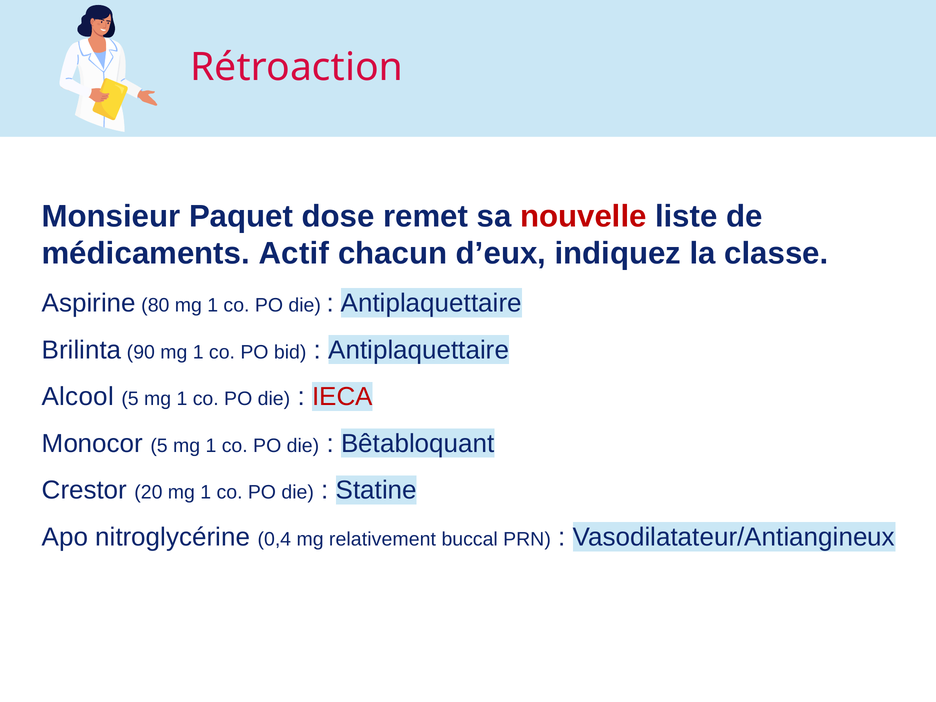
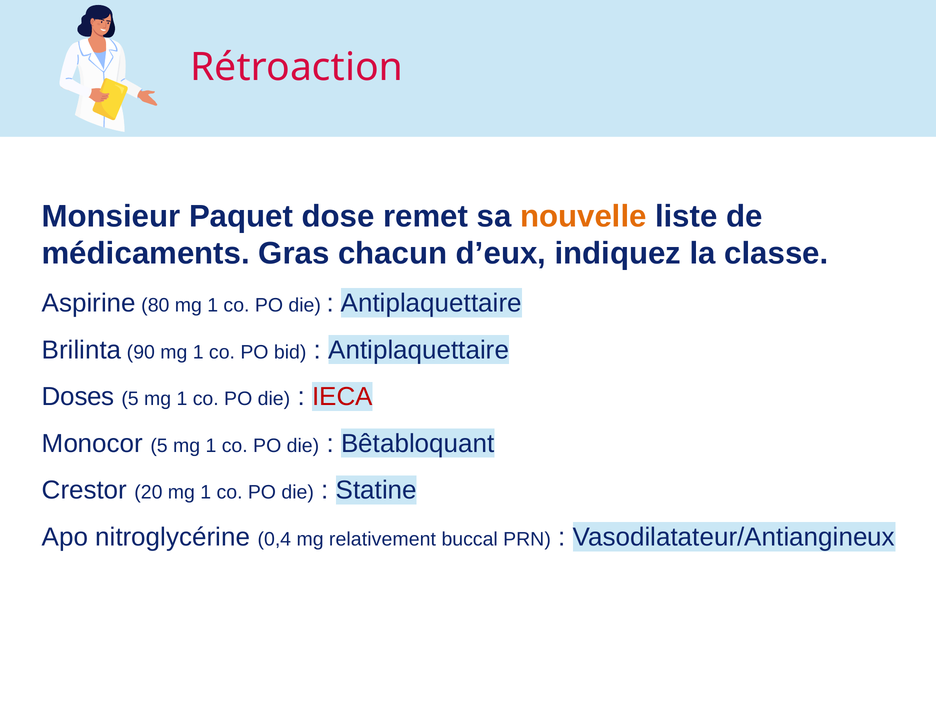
nouvelle colour: red -> orange
Actif: Actif -> Gras
Alcool: Alcool -> Doses
